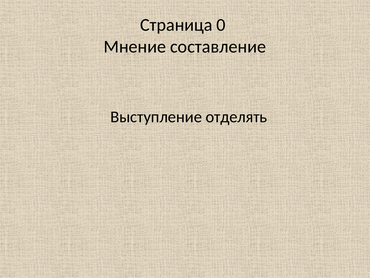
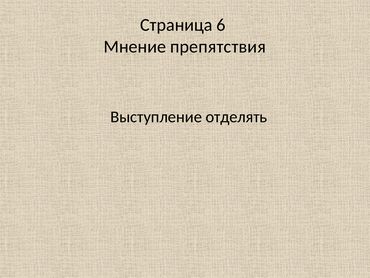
0: 0 -> 6
составление: составление -> препятствия
